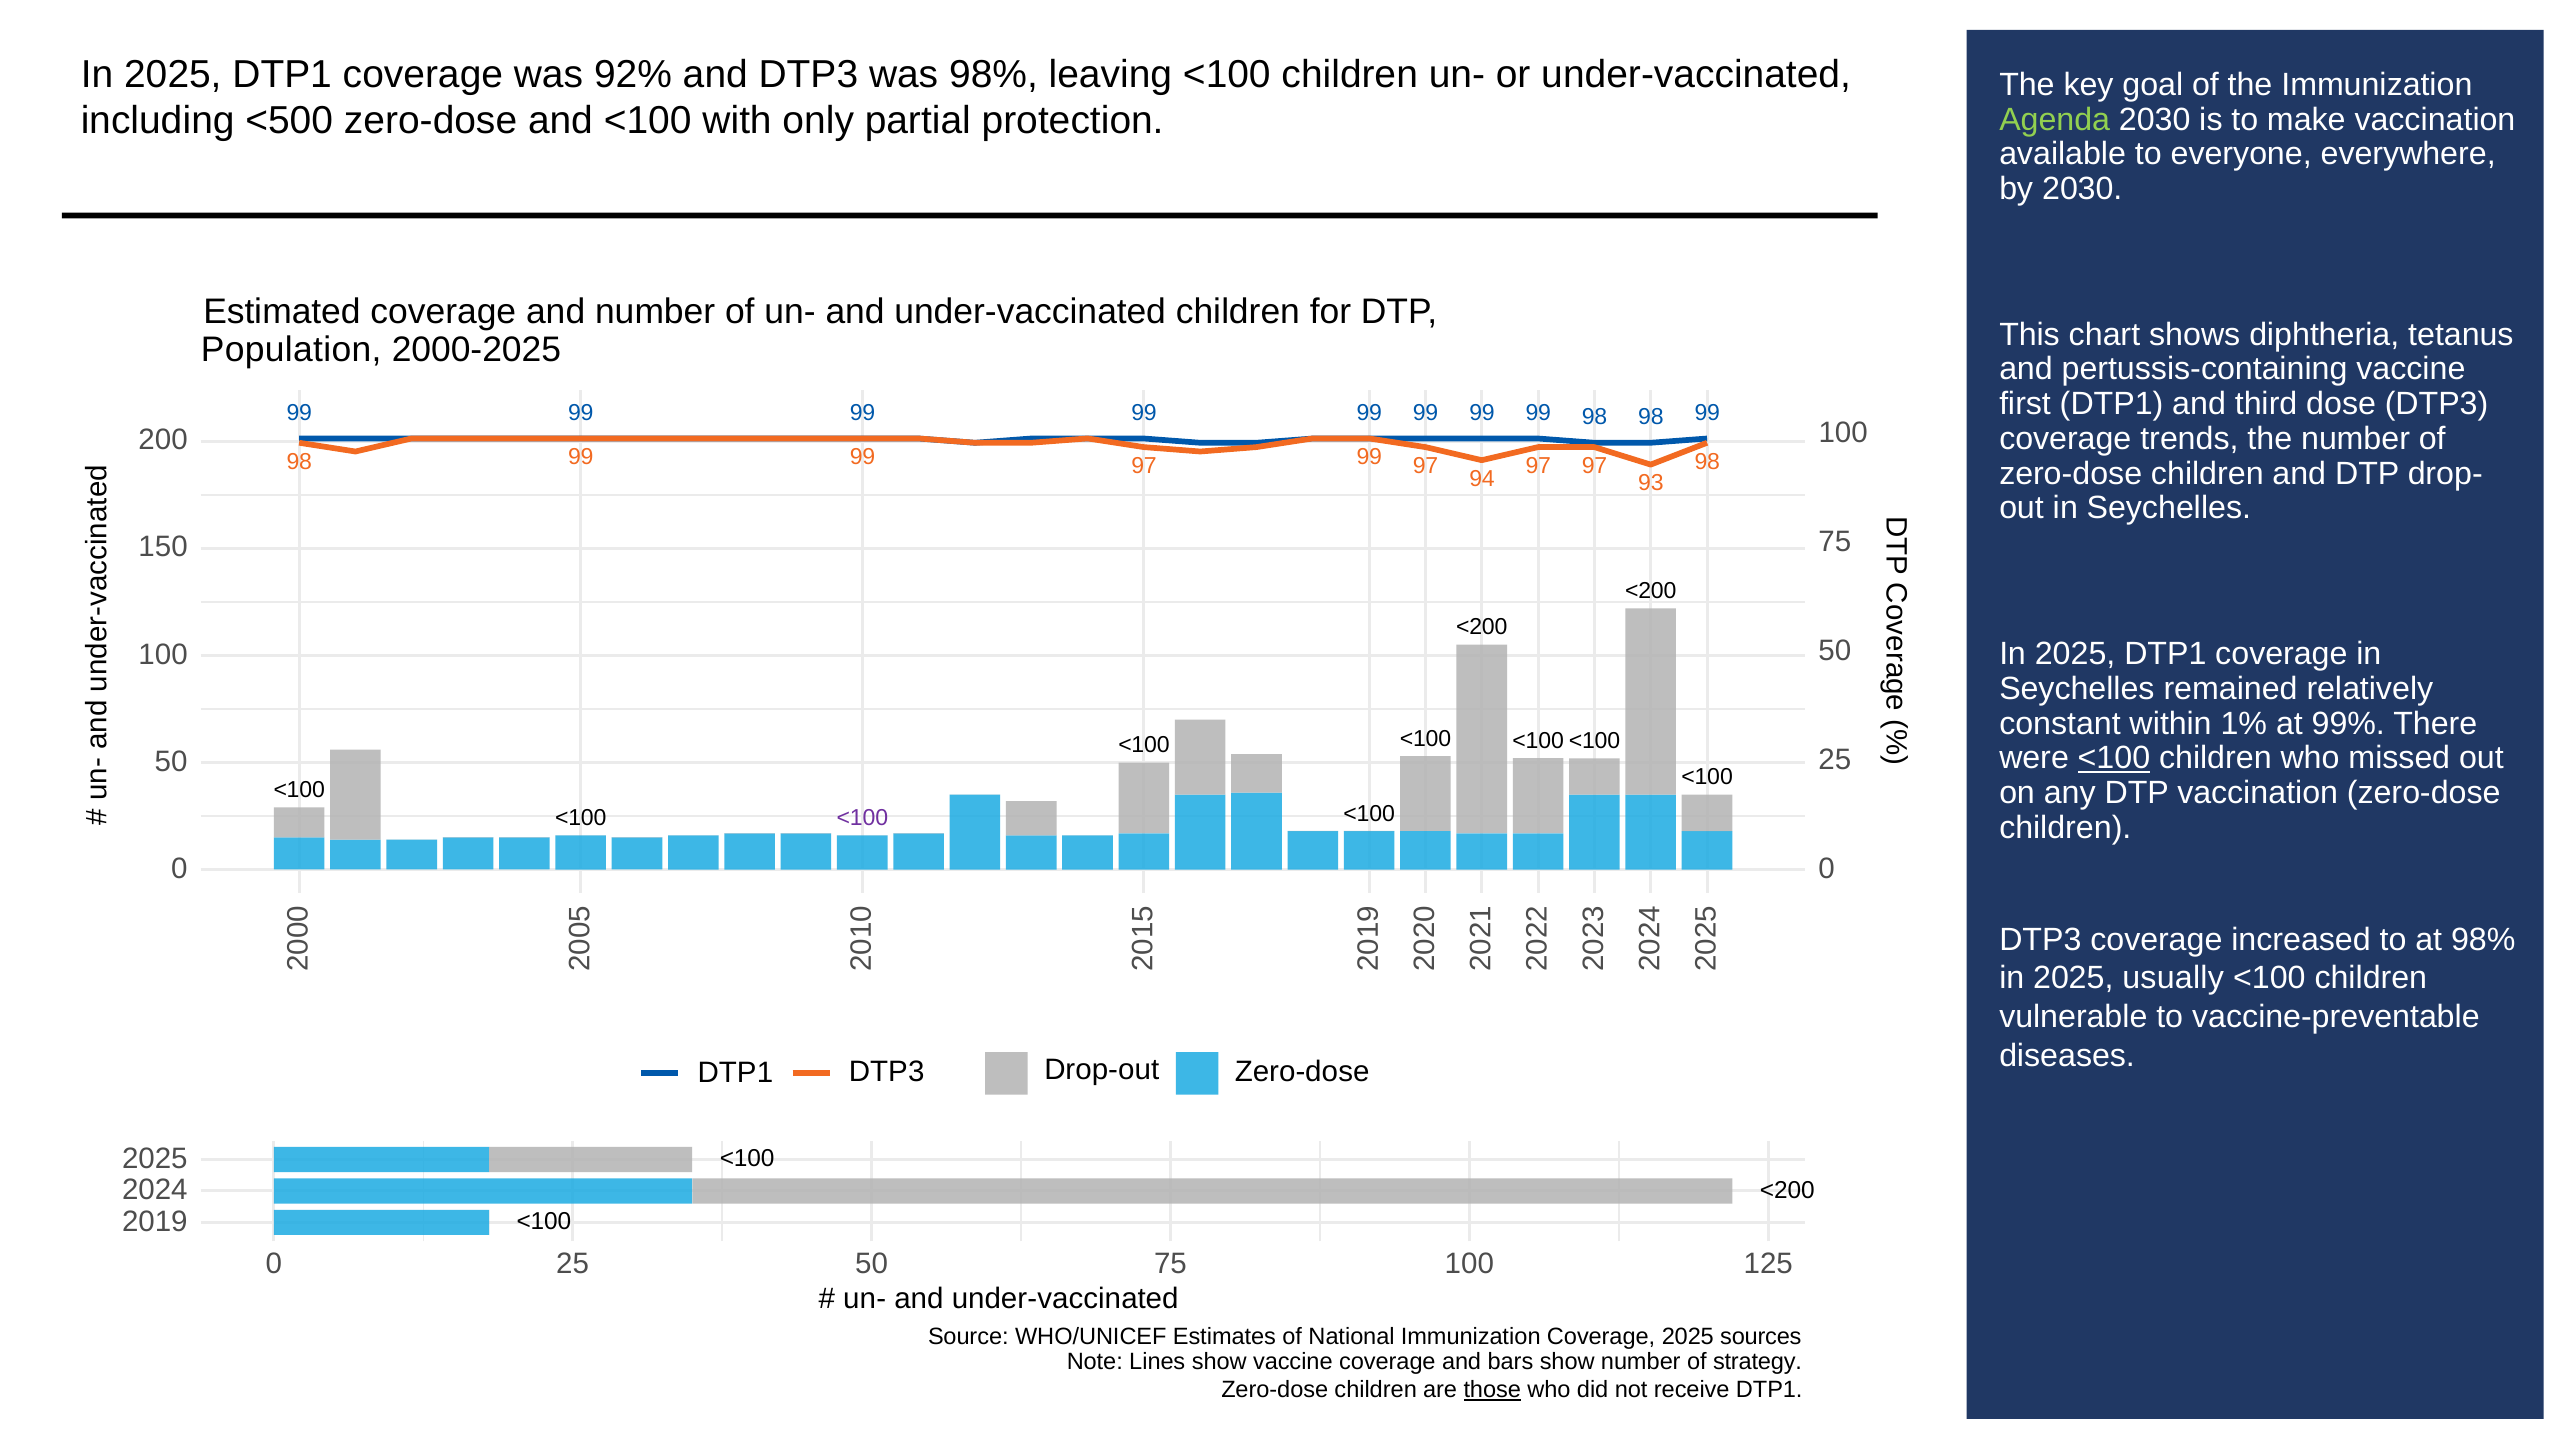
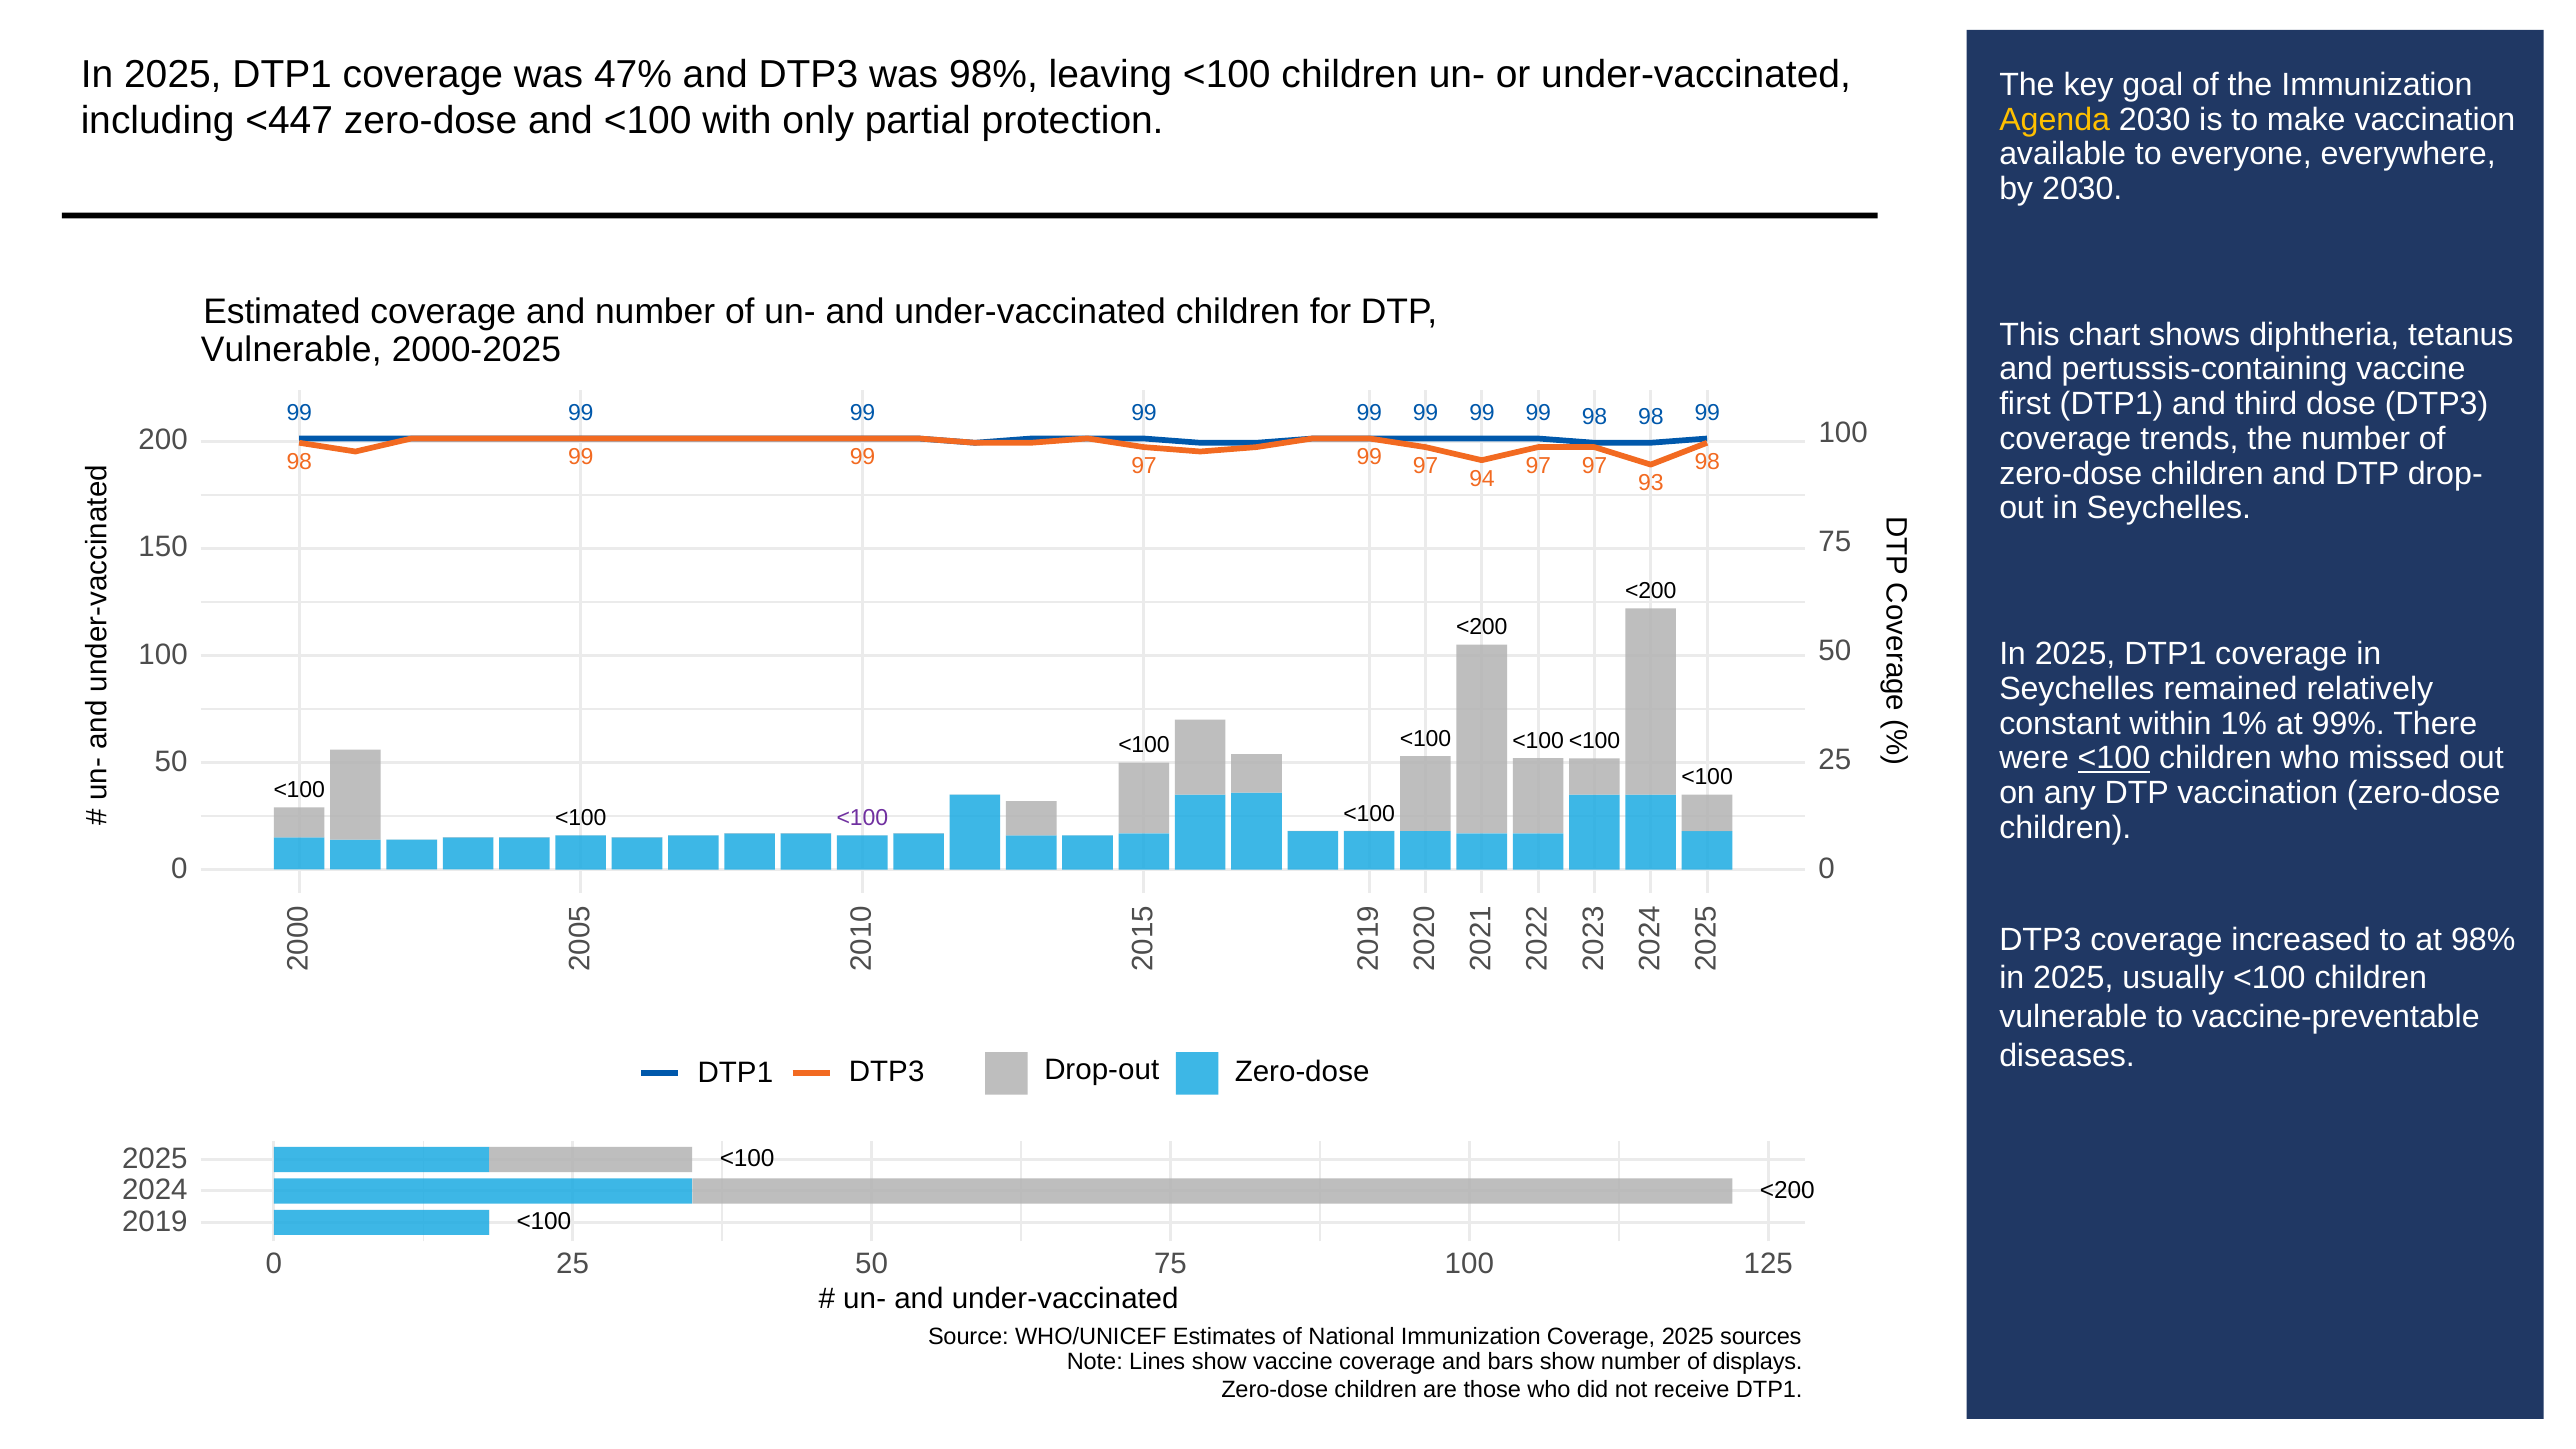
92%: 92% -> 47%
<500: <500 -> <447
Agenda colour: light green -> yellow
Population at (291, 350): Population -> Vulnerable
strategy: strategy -> displays
those underline: present -> none
